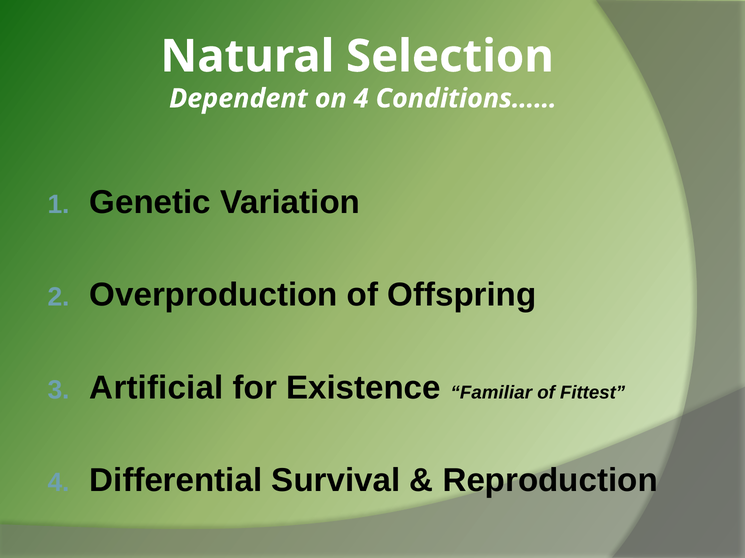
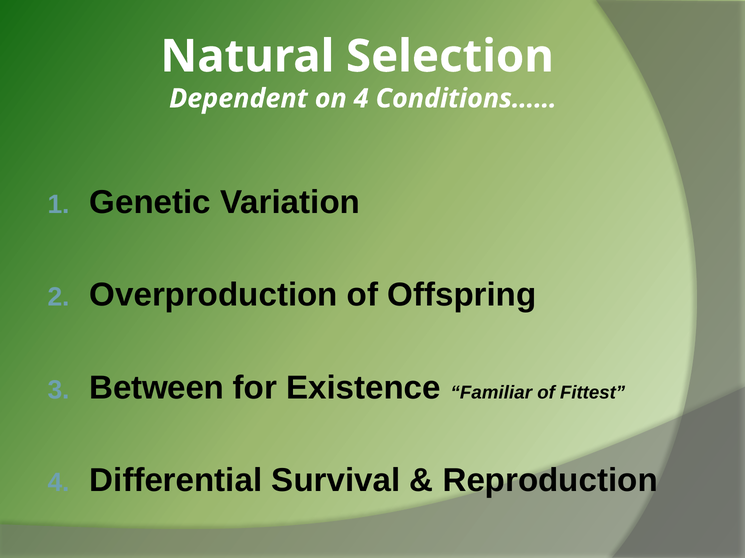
Artificial: Artificial -> Between
